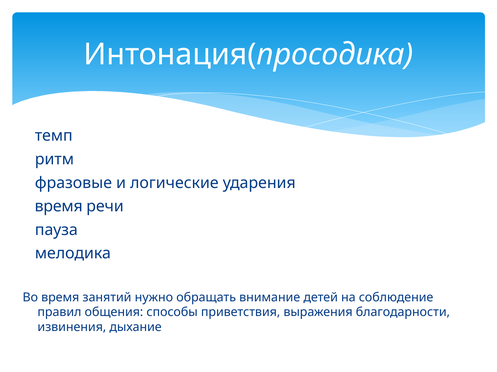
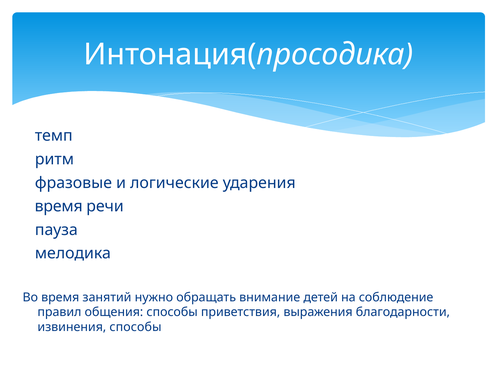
извинения дыхание: дыхание -> способы
